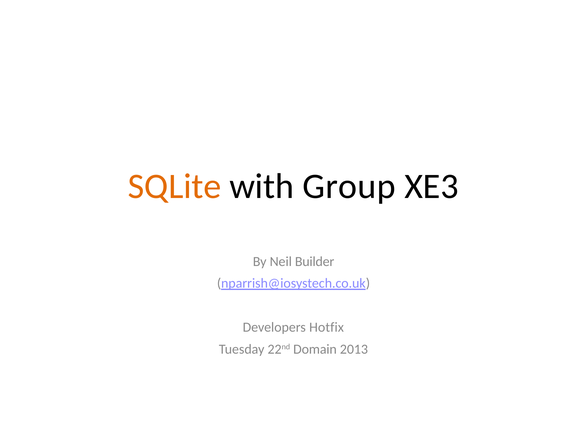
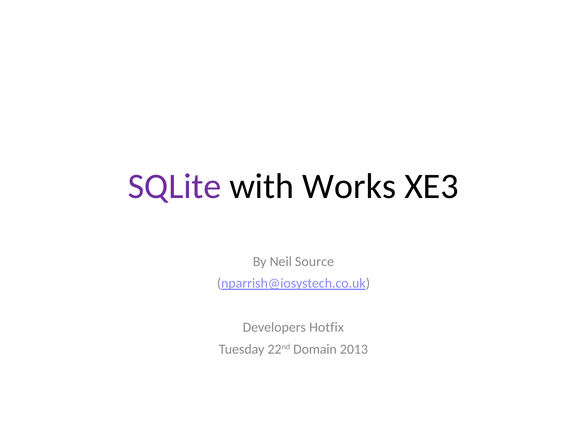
SQLite colour: orange -> purple
Group: Group -> Works
Builder: Builder -> Source
